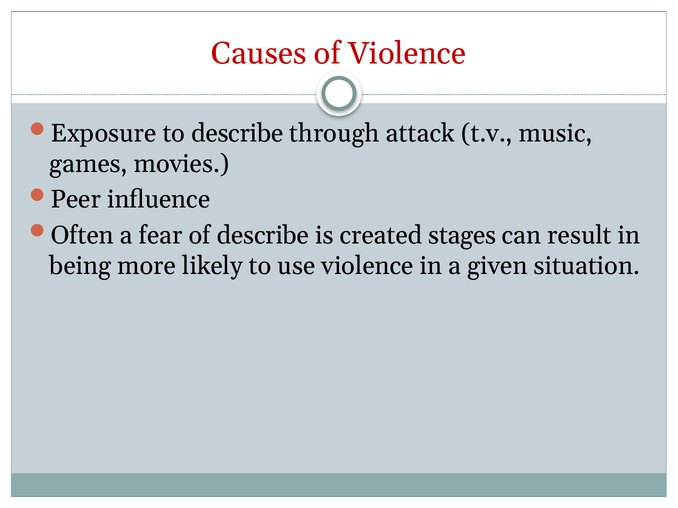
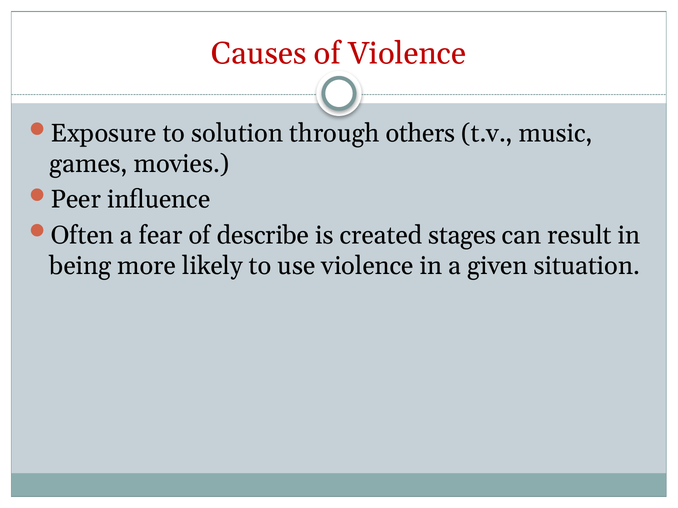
to describe: describe -> solution
attack: attack -> others
